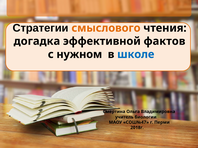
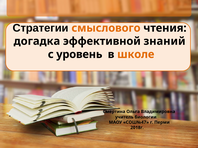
фактов: фактов -> знаний
нужном: нужном -> уровень
школе colour: blue -> orange
